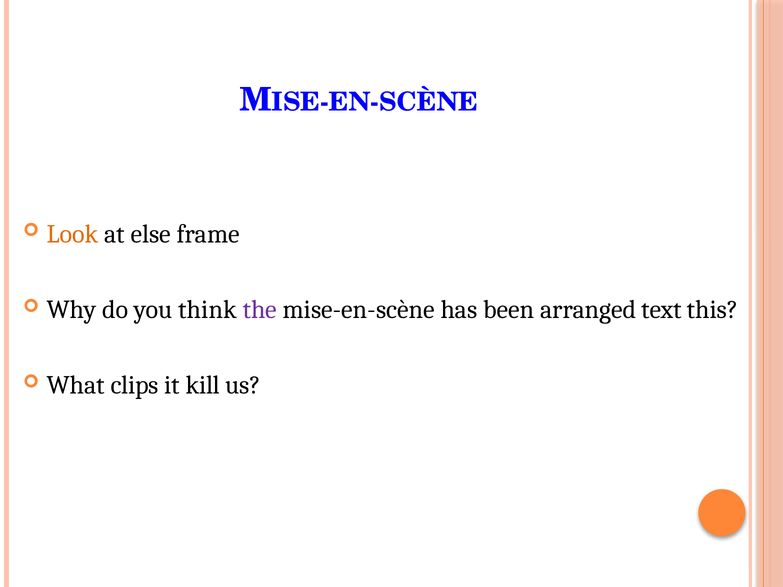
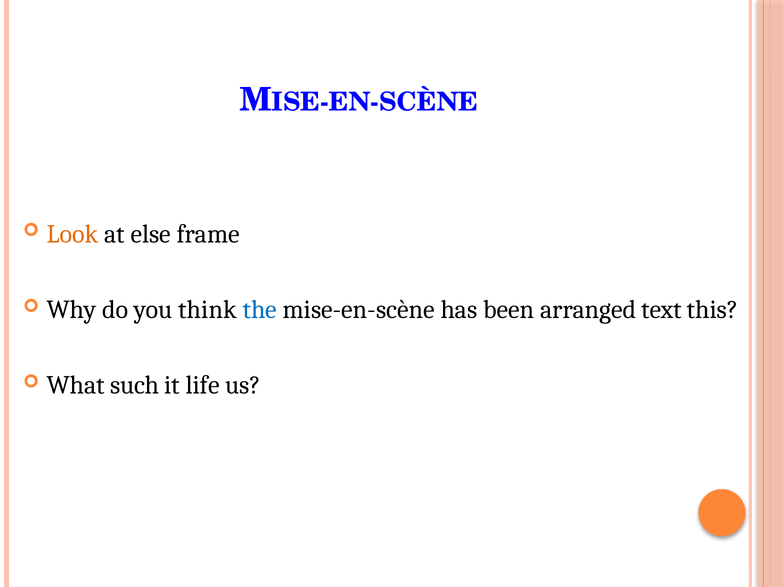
the colour: purple -> blue
clips: clips -> such
kill: kill -> life
